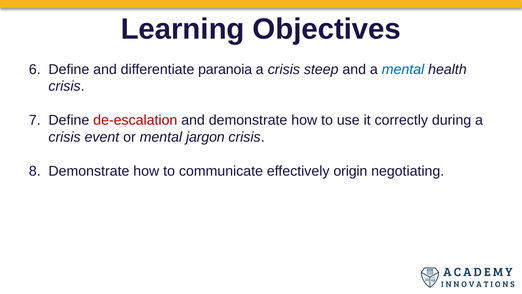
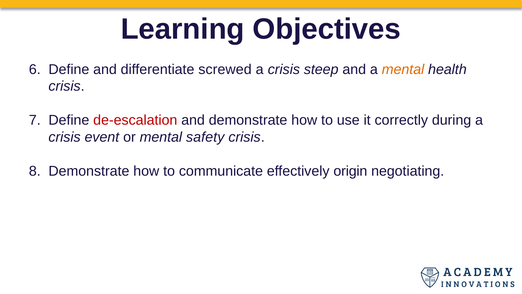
paranoia: paranoia -> screwed
mental at (403, 69) colour: blue -> orange
jargon: jargon -> safety
